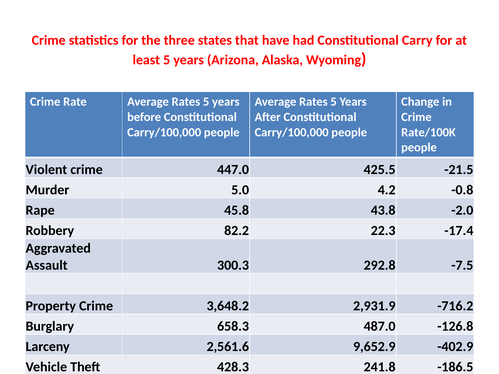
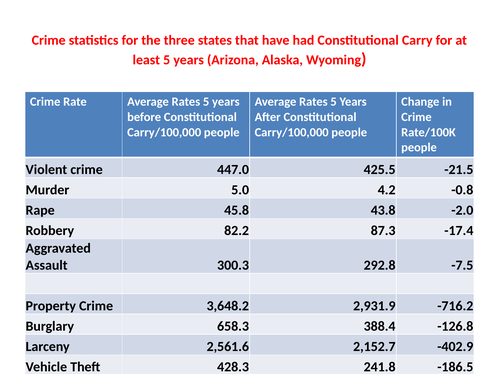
22.3: 22.3 -> 87.3
487.0: 487.0 -> 388.4
9,652.9: 9,652.9 -> 2,152.7
